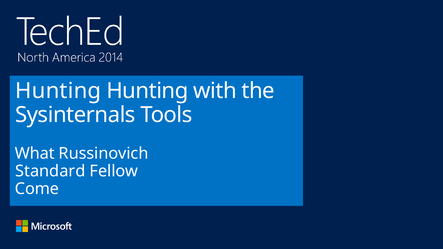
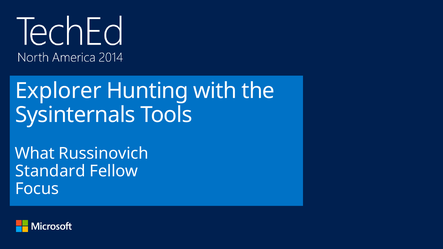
Hunting at (58, 91): Hunting -> Explorer
Come: Come -> Focus
